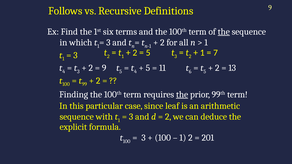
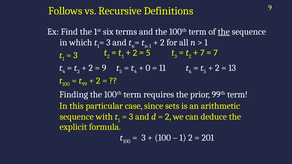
1 at (202, 53): 1 -> 7
5 at (148, 68): 5 -> 0
the at (182, 95) underline: present -> none
leaf: leaf -> sets
